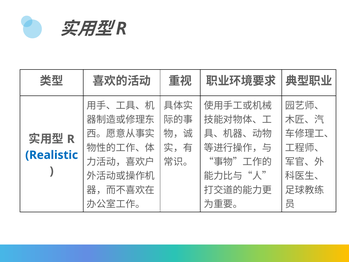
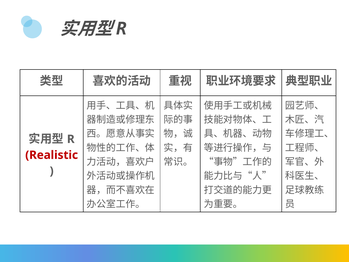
Realistic colour: blue -> red
